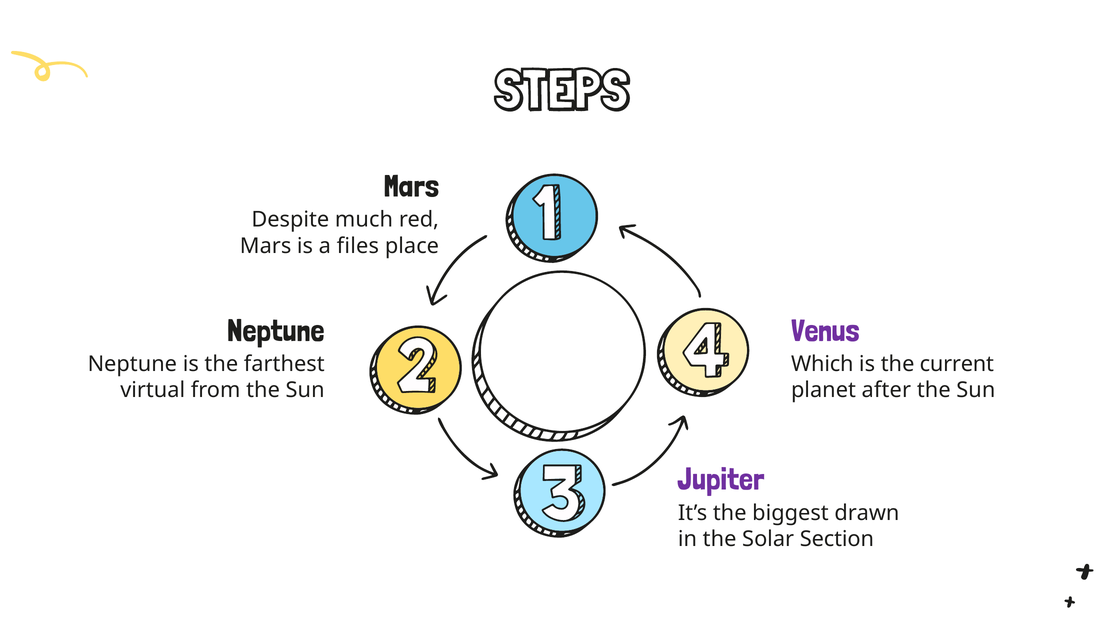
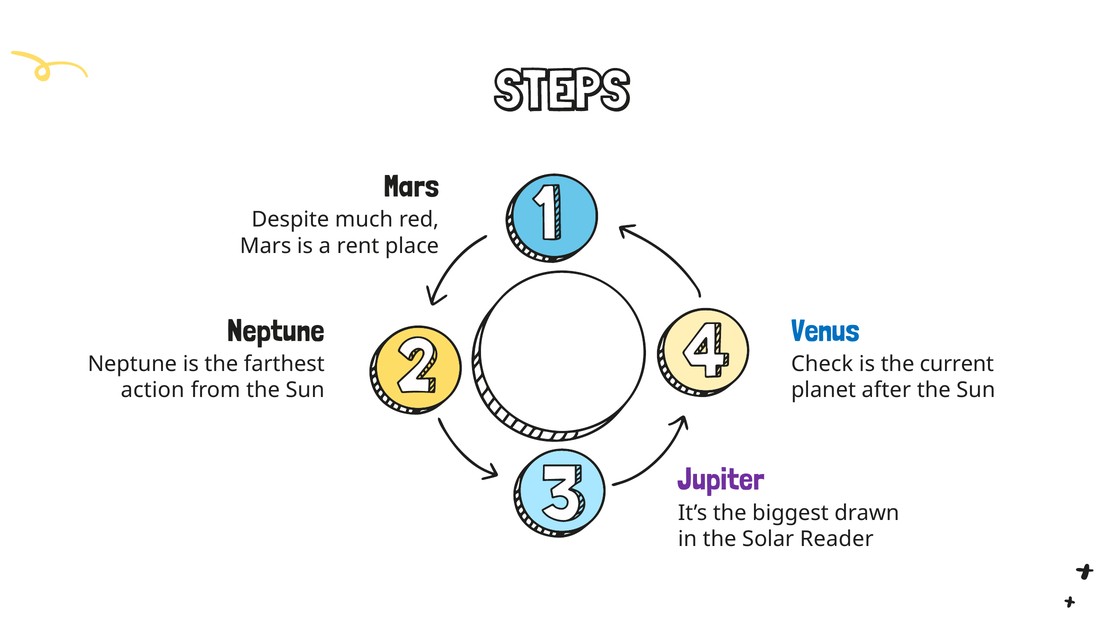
files: files -> rent
Venus colour: purple -> blue
Which: Which -> Check
virtual: virtual -> action
Section: Section -> Reader
